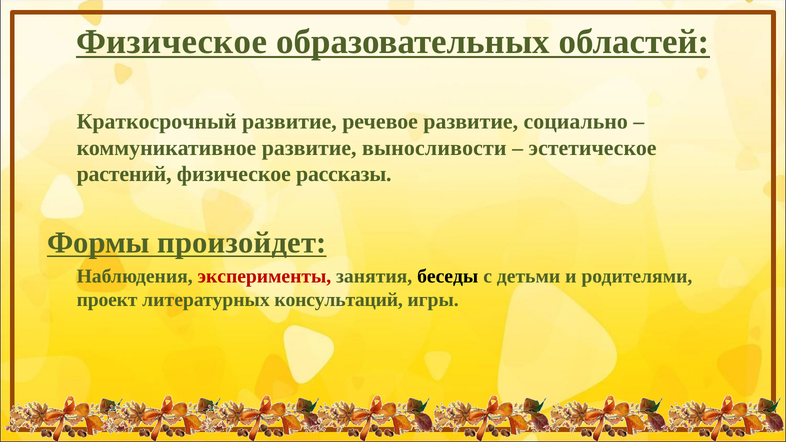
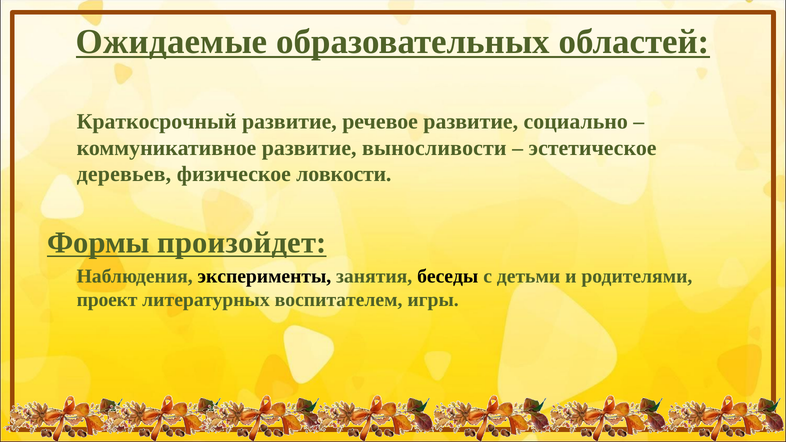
Физическое at (172, 42): Физическое -> Ожидаемые
растений: растений -> деревьев
рассказы: рассказы -> ловкости
эксперименты colour: red -> black
консультаций: консультаций -> воспитателем
